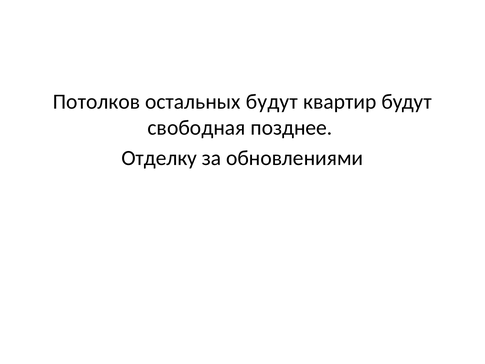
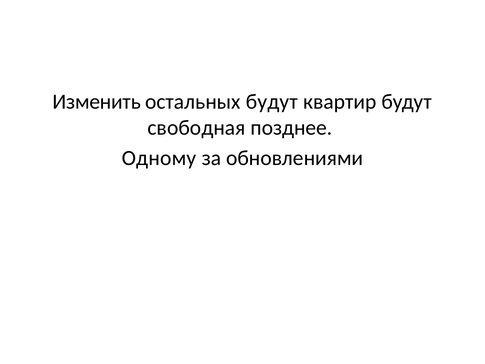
Потолков: Потолков -> Изменить
Отделку: Отделку -> Одному
